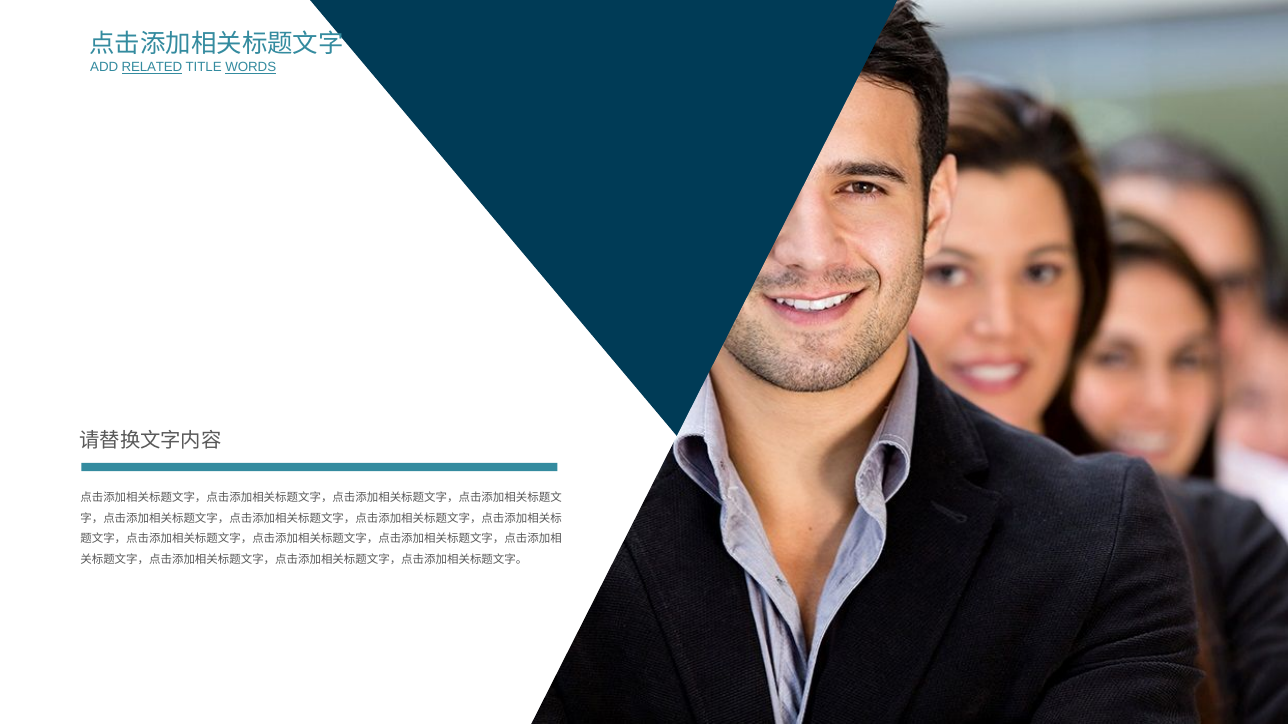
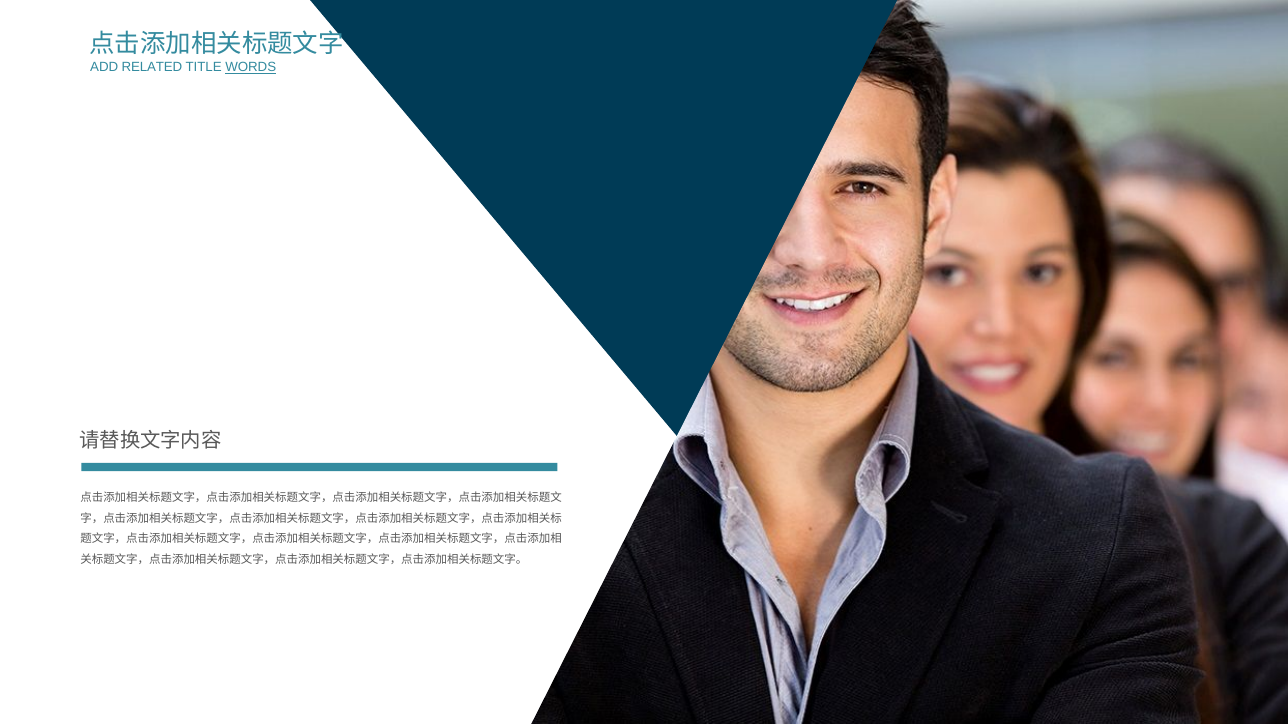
RELATED underline: present -> none
